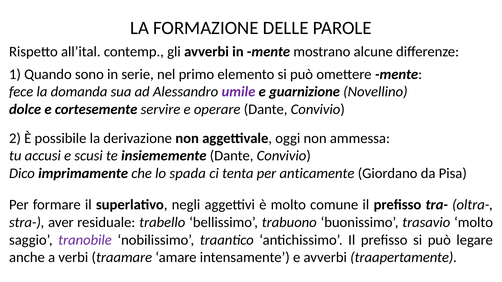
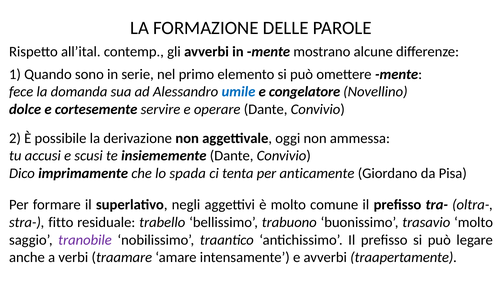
umile colour: purple -> blue
guarnizione: guarnizione -> congelatore
aver: aver -> fitto
